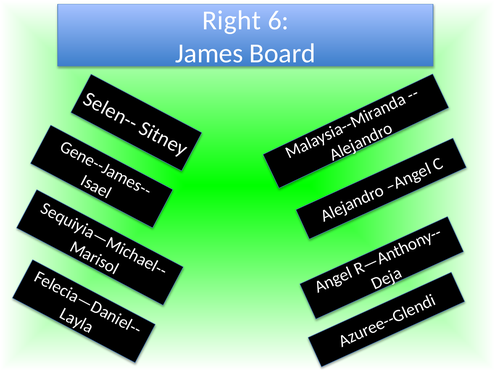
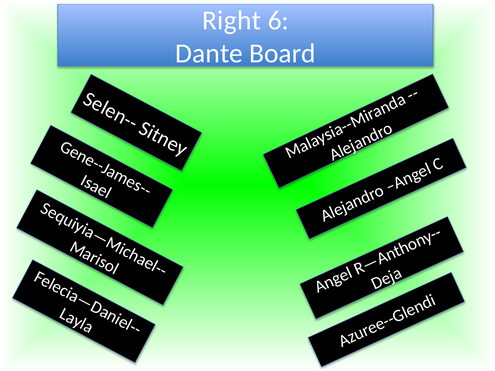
James: James -> Dante
